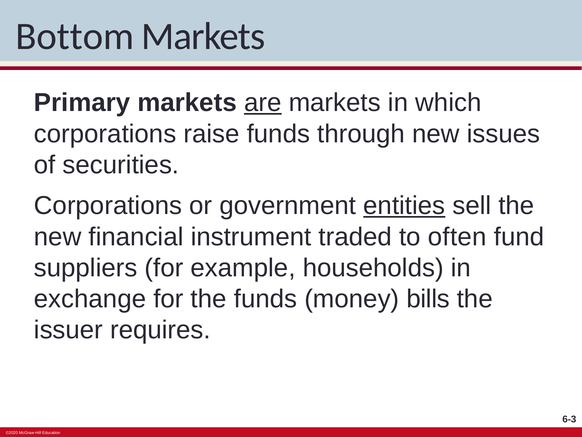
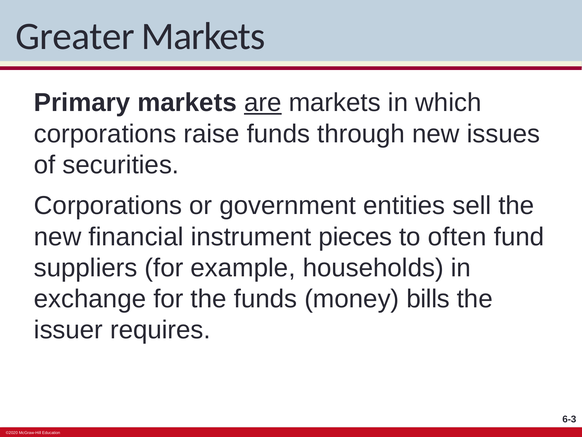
Bottom: Bottom -> Greater
entities underline: present -> none
traded: traded -> pieces
